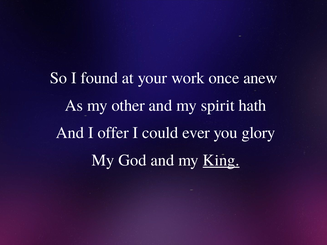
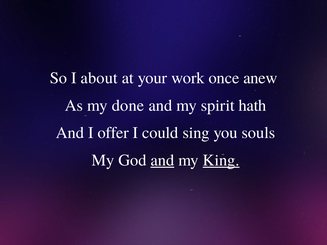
found: found -> about
other: other -> done
ever: ever -> sing
glory: glory -> souls
and at (162, 160) underline: none -> present
